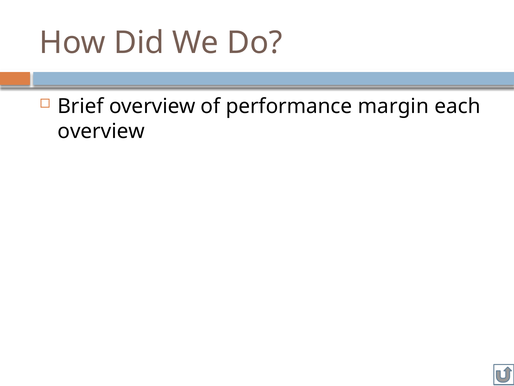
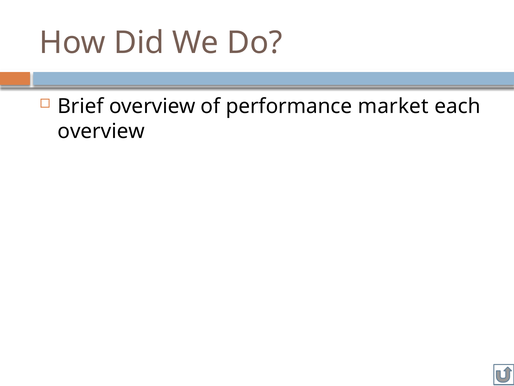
margin: margin -> market
